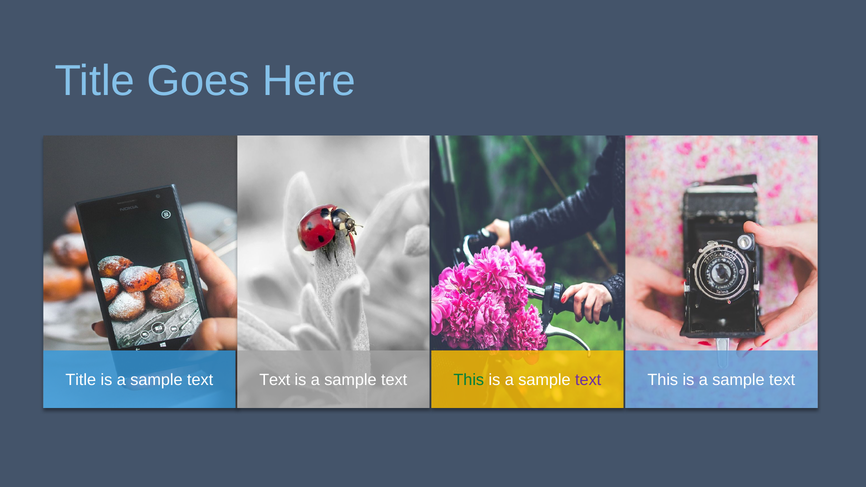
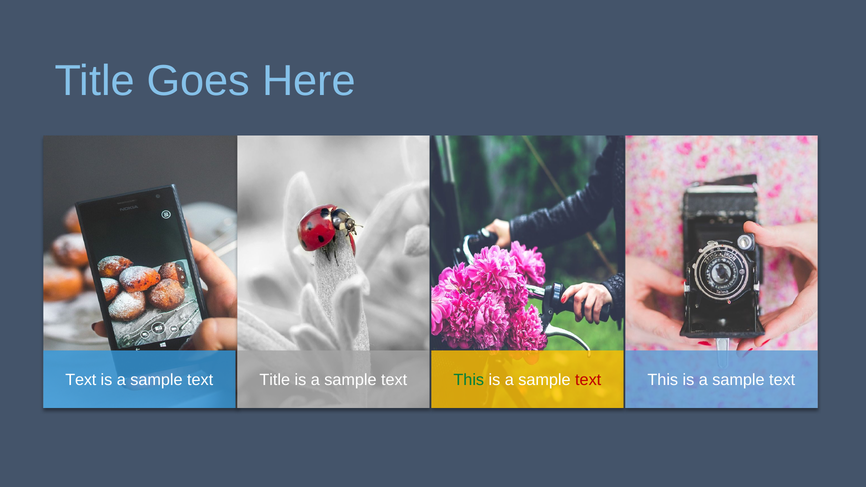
Title at (81, 380): Title -> Text
Text at (275, 380): Text -> Title
text at (588, 380) colour: purple -> red
